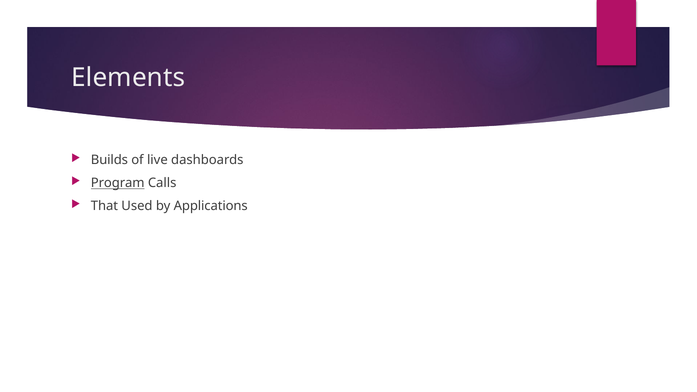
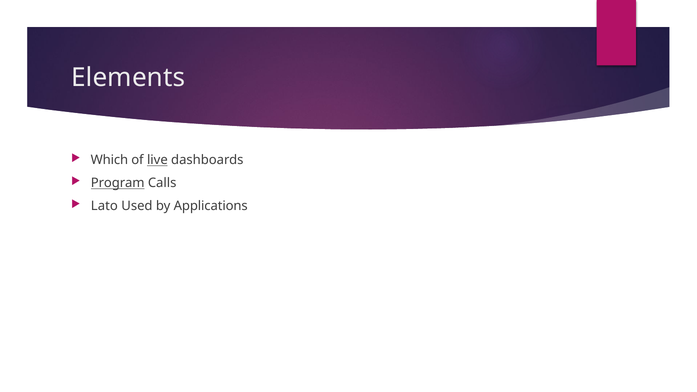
Builds: Builds -> Which
live underline: none -> present
That: That -> Lato
